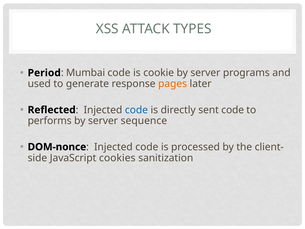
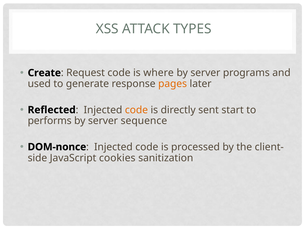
Period: Period -> Create
Mumbai: Mumbai -> Request
cookie: cookie -> where
code at (136, 110) colour: blue -> orange
sent code: code -> start
